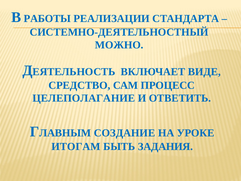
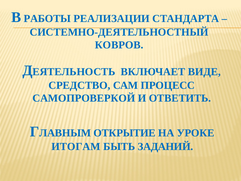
МОЖНО: МОЖНО -> КОВРОВ
ЦЕЛЕПОЛАГАНИЕ: ЦЕЛЕПОЛАГАНИЕ -> САМОПРОВЕРКОЙ
СОЗДАНИЕ: СОЗДАНИЕ -> ОТКРЫТИЕ
ЗАДАНИЯ: ЗАДАНИЯ -> ЗАДАНИЙ
